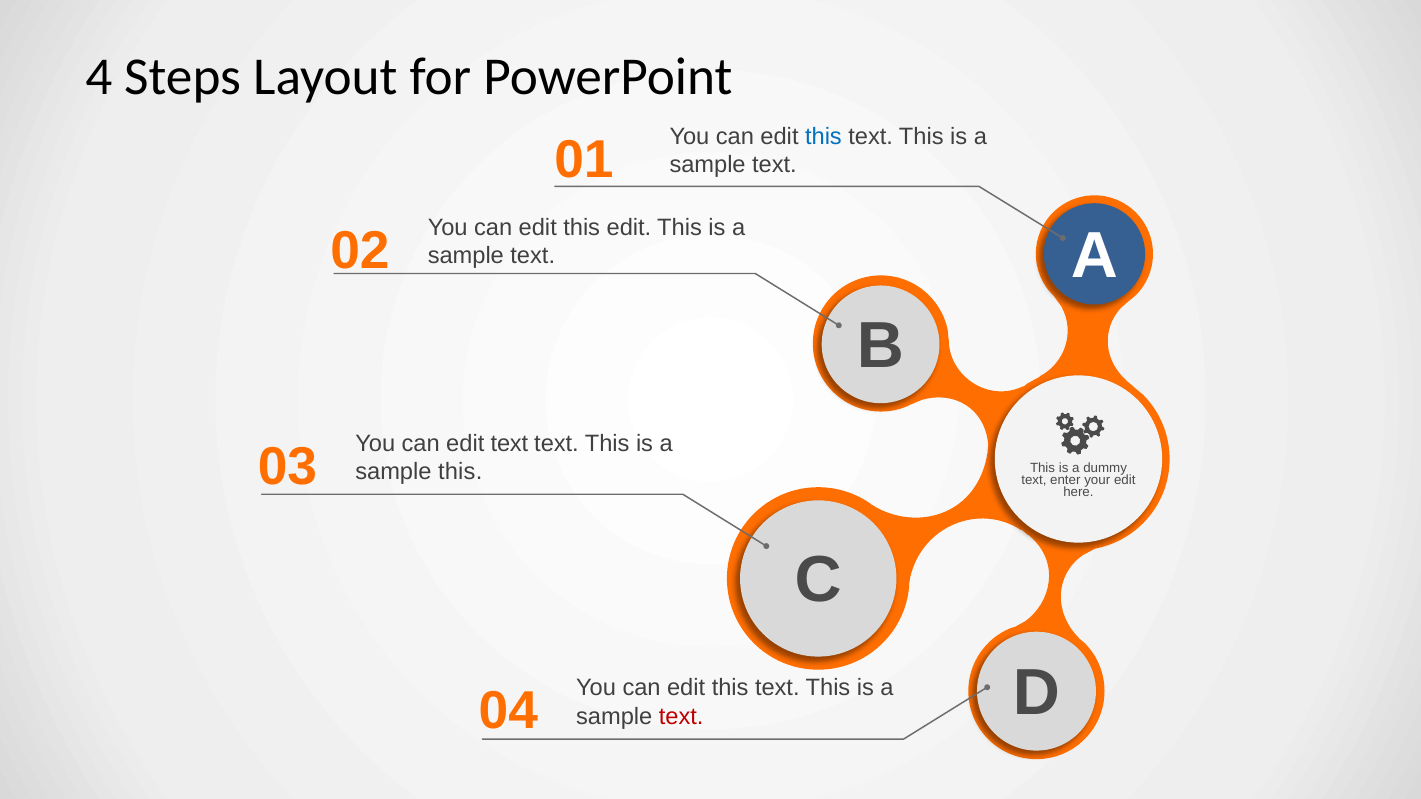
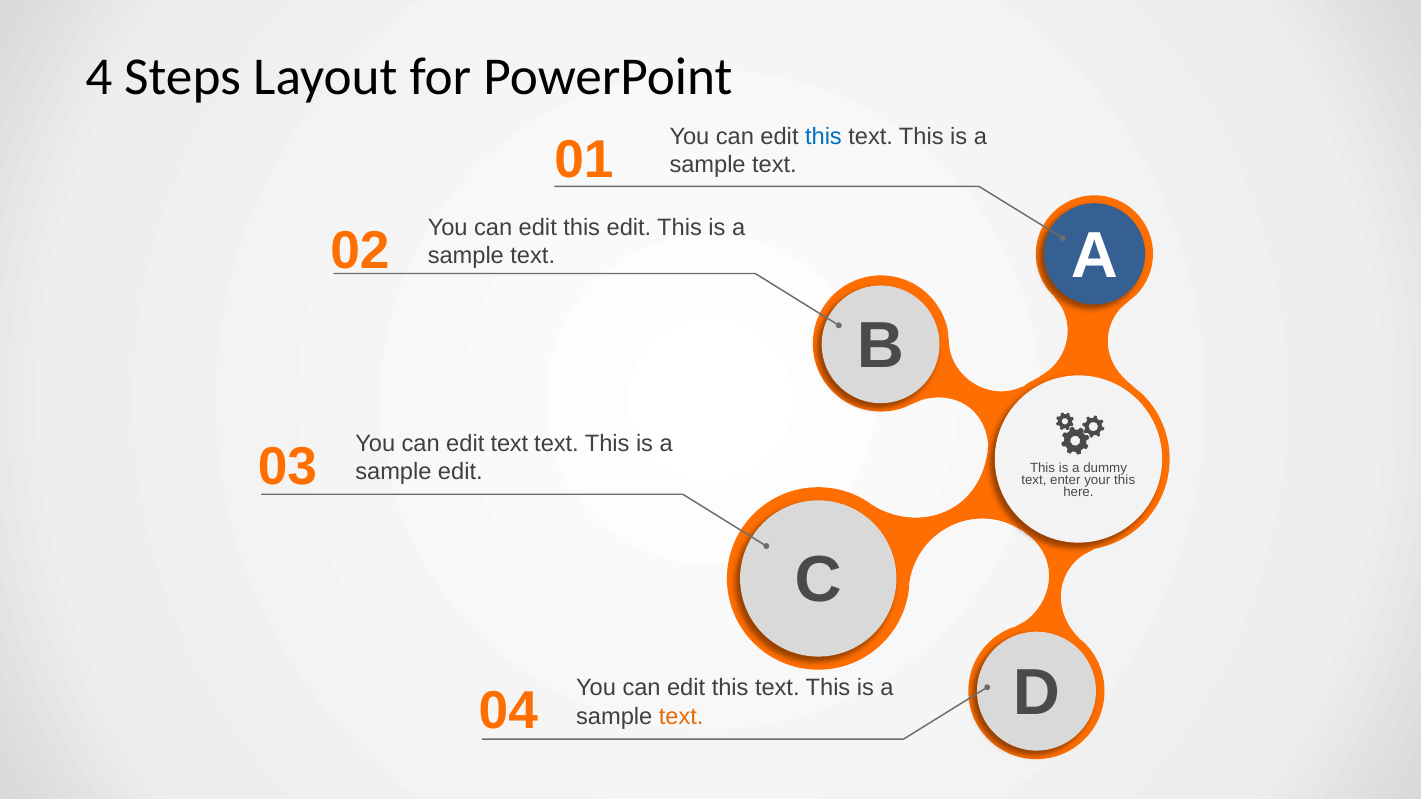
sample this: this -> edit
your edit: edit -> this
text at (681, 717) colour: red -> orange
